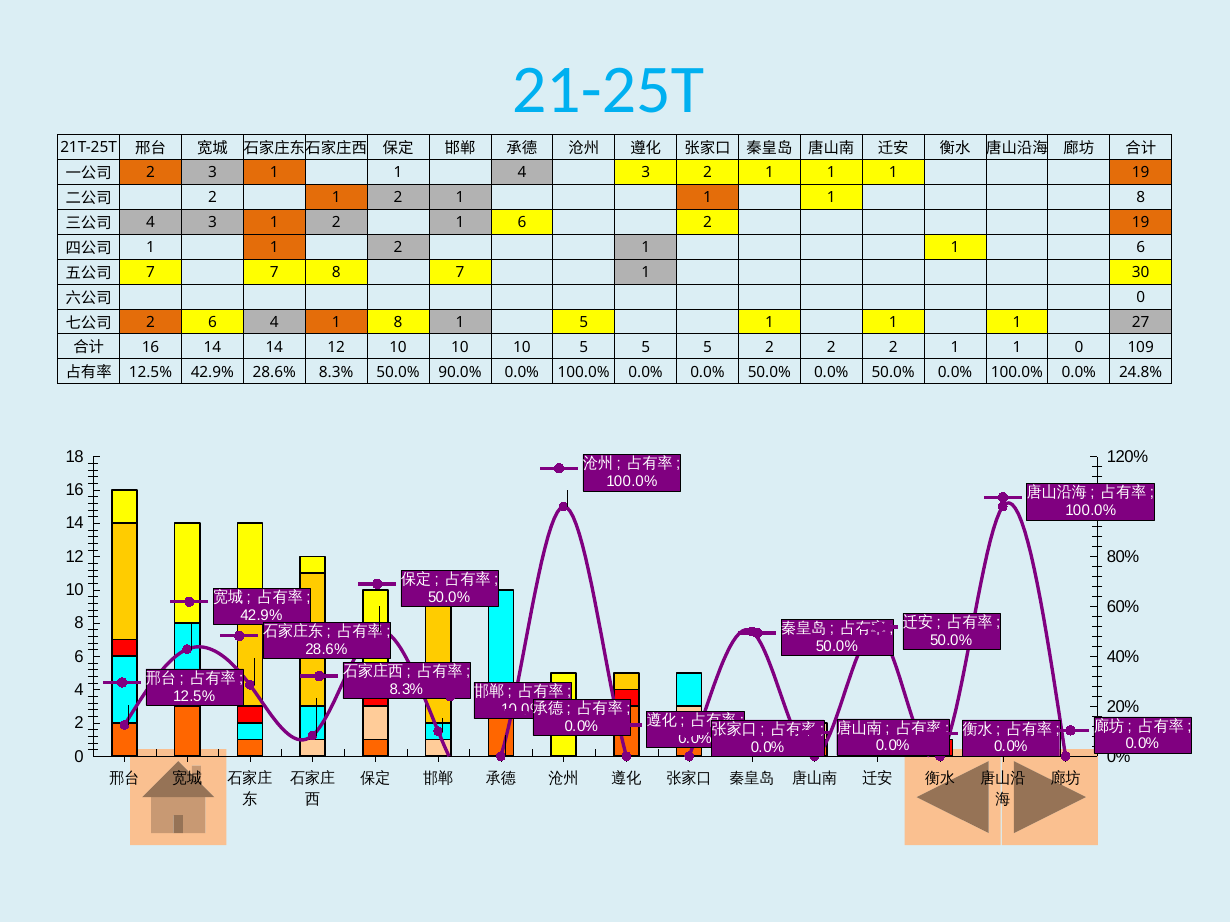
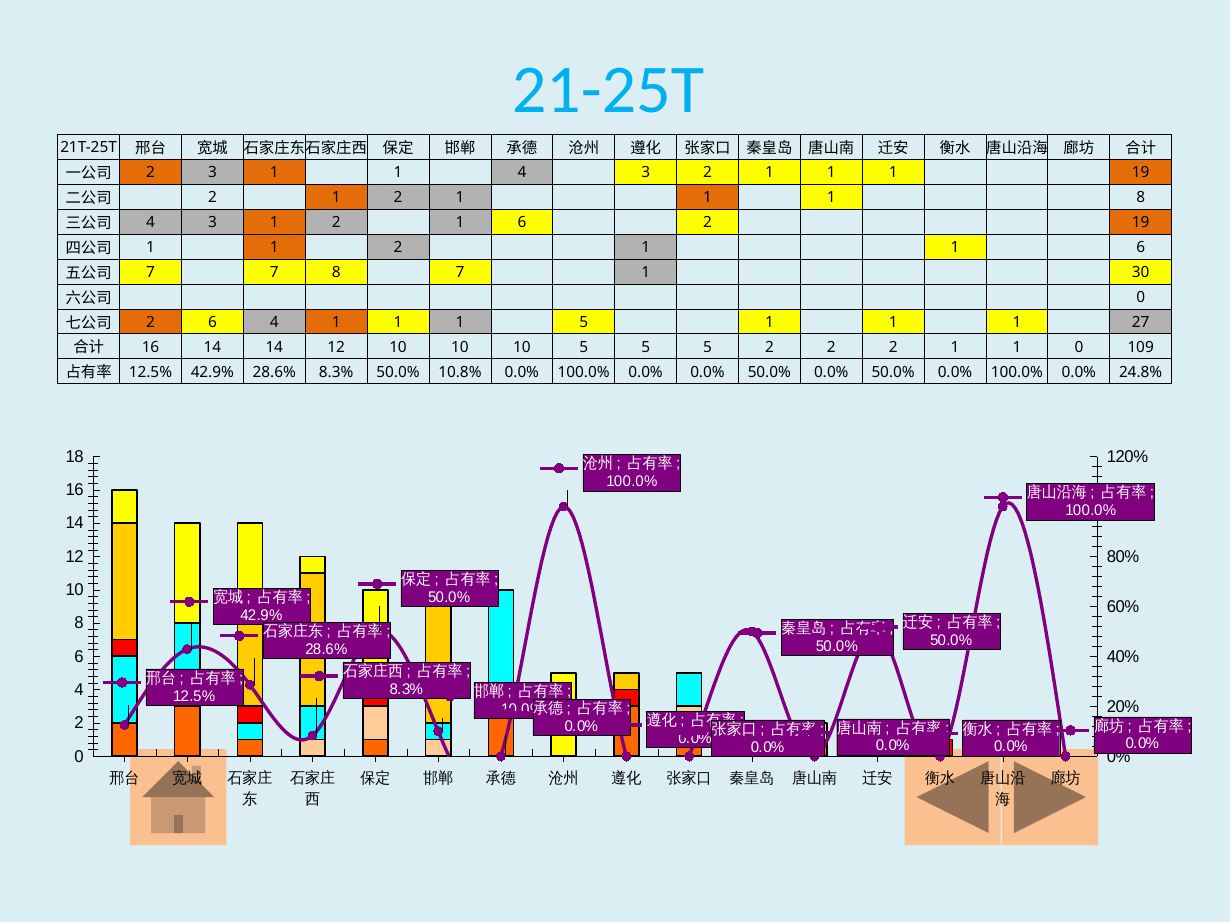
4 1 8: 8 -> 1
90.0%: 90.0% -> 10.8%
